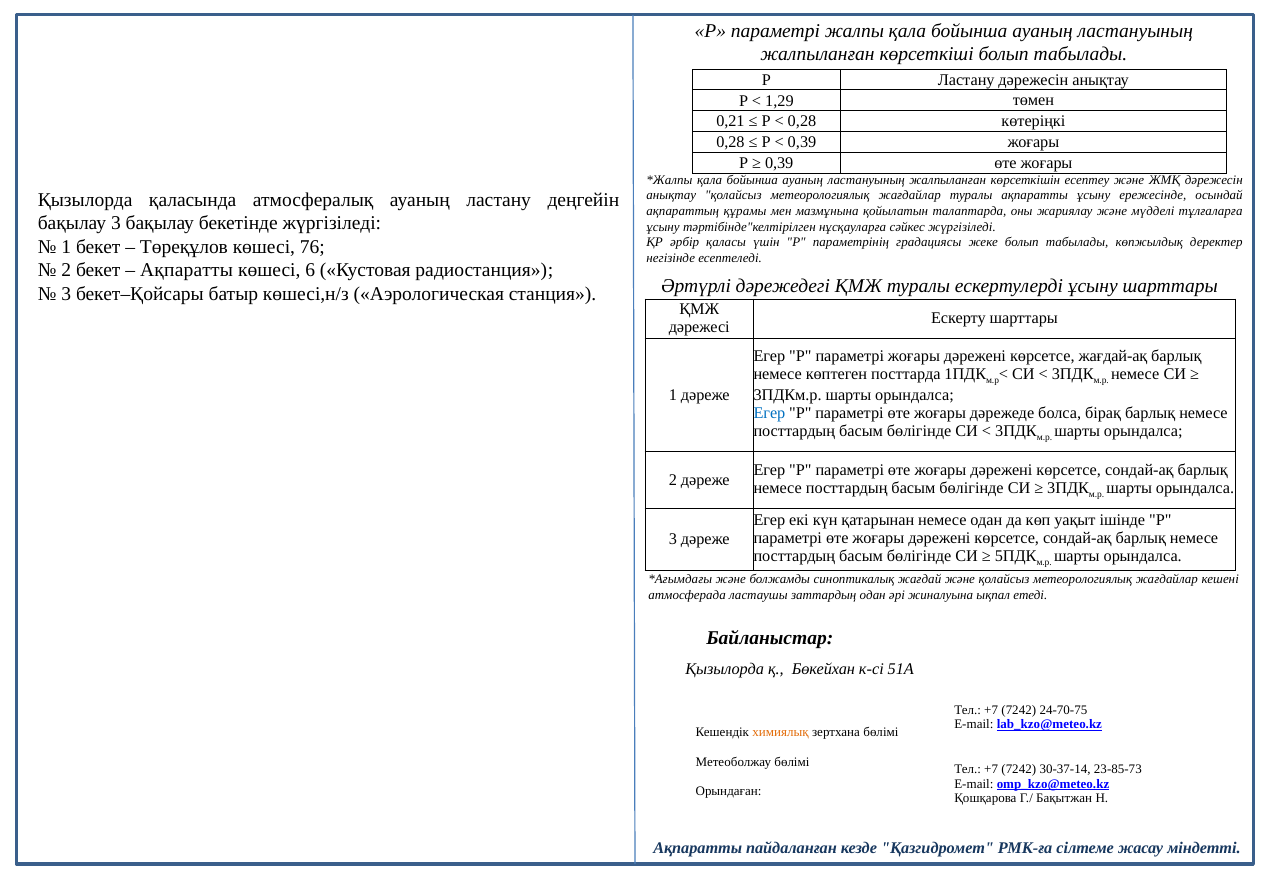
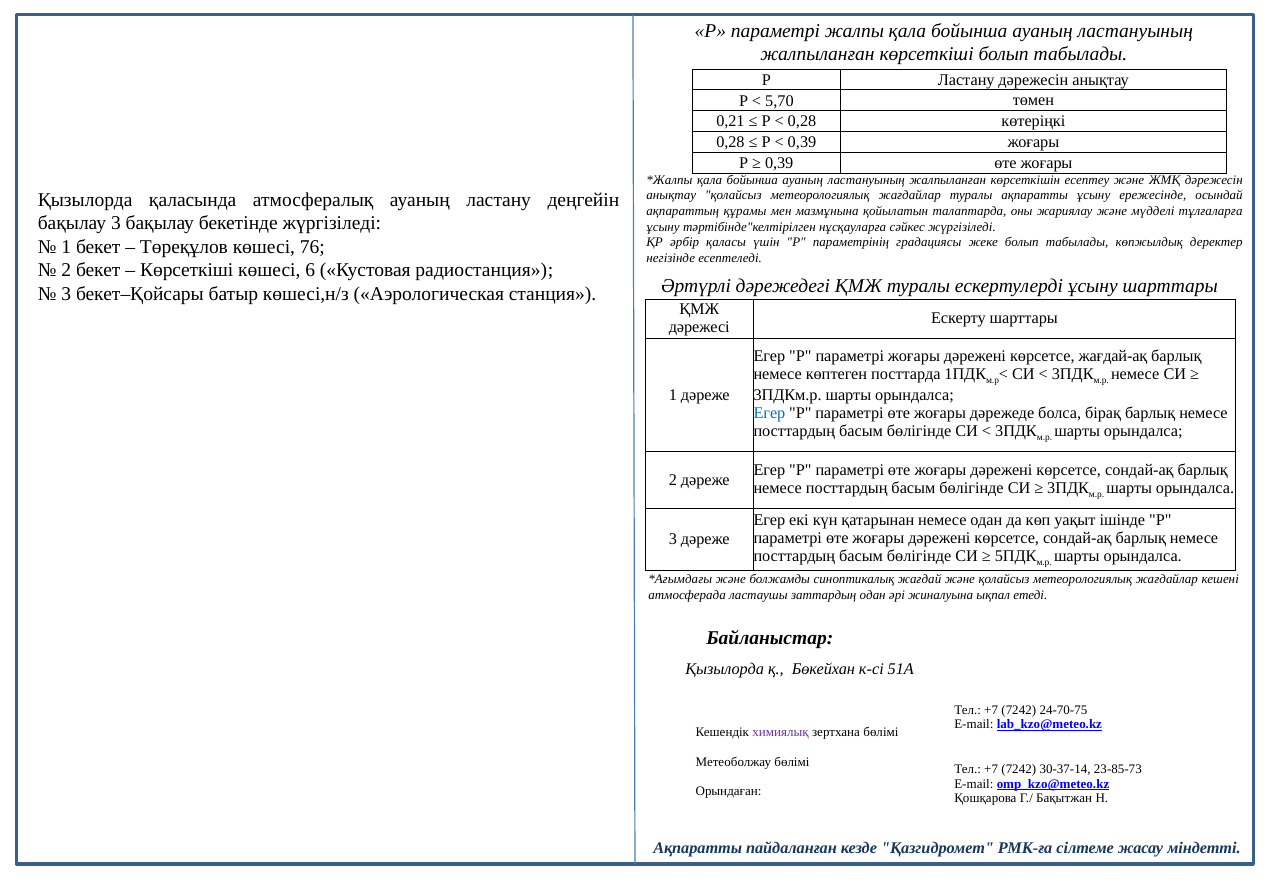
1,29: 1,29 -> 5,70
Ақпаратты at (187, 270): Ақпаратты -> Көрсеткіші
химиялық colour: orange -> purple
